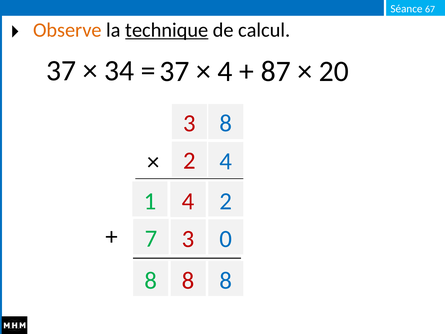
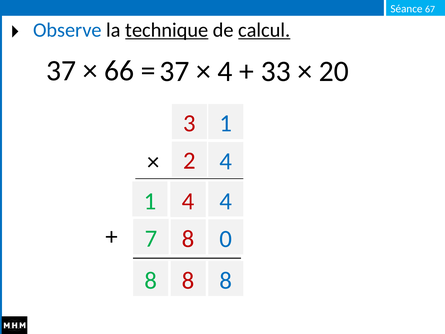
Observe colour: orange -> blue
calcul underline: none -> present
34: 34 -> 66
87: 87 -> 33
3 8: 8 -> 1
2 at (226, 201): 2 -> 4
3 at (188, 239): 3 -> 8
